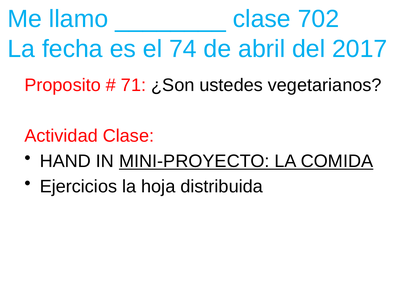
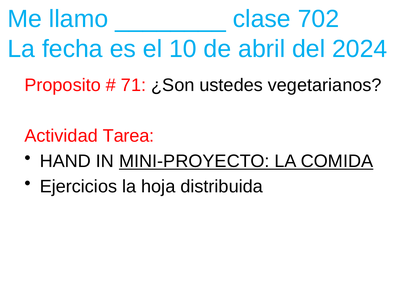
74: 74 -> 10
2017: 2017 -> 2024
Actividad Clase: Clase -> Tarea
